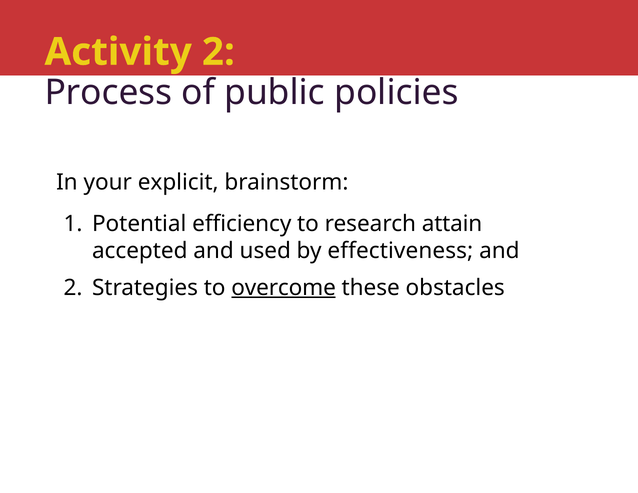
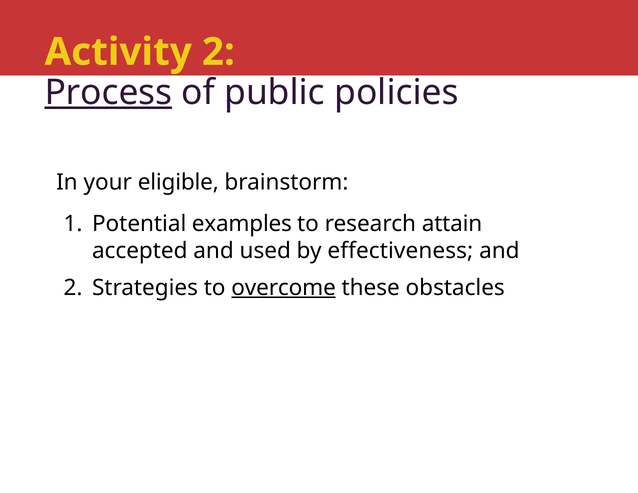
Process underline: none -> present
explicit: explicit -> eligible
efficiency: efficiency -> examples
